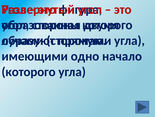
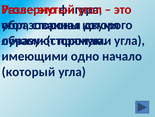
которого at (29, 71): которого -> который
